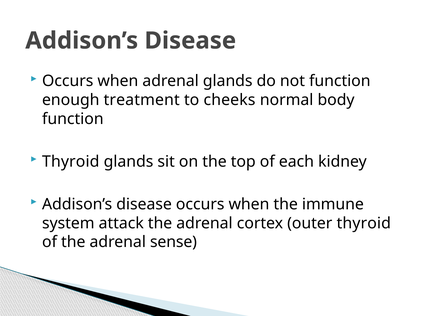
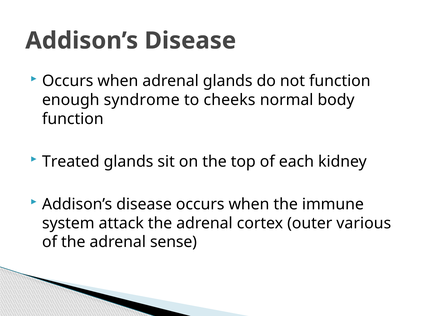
treatment: treatment -> syndrome
Thyroid at (71, 161): Thyroid -> Treated
outer thyroid: thyroid -> various
